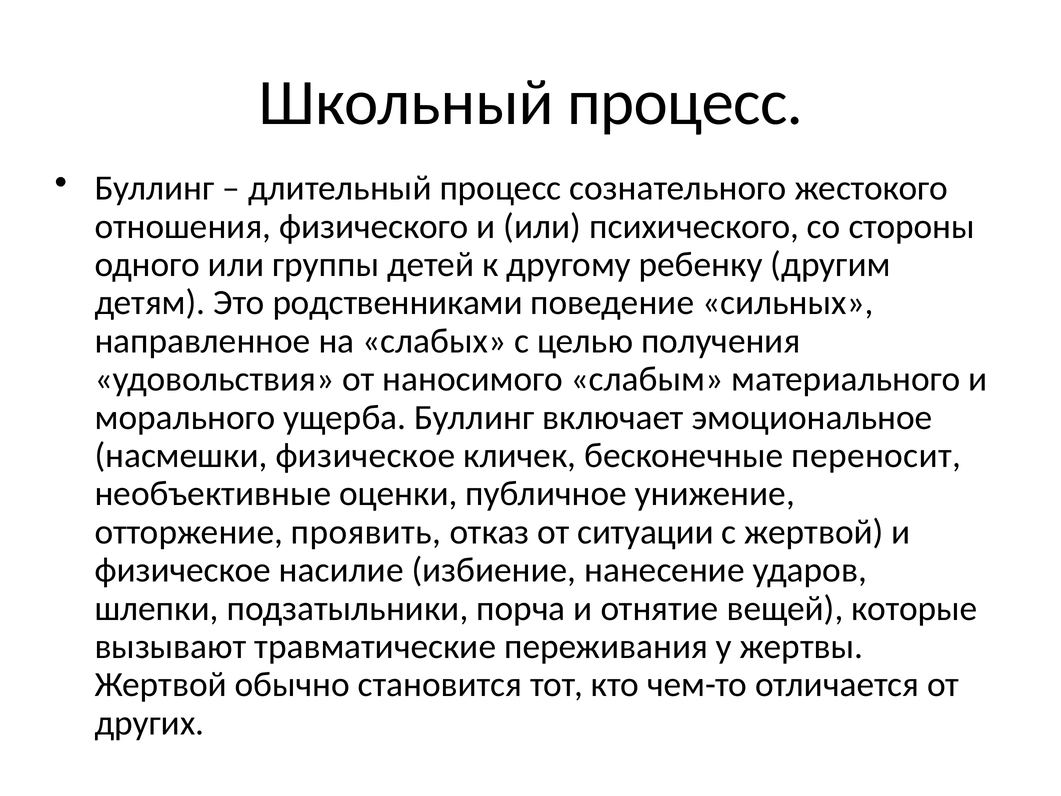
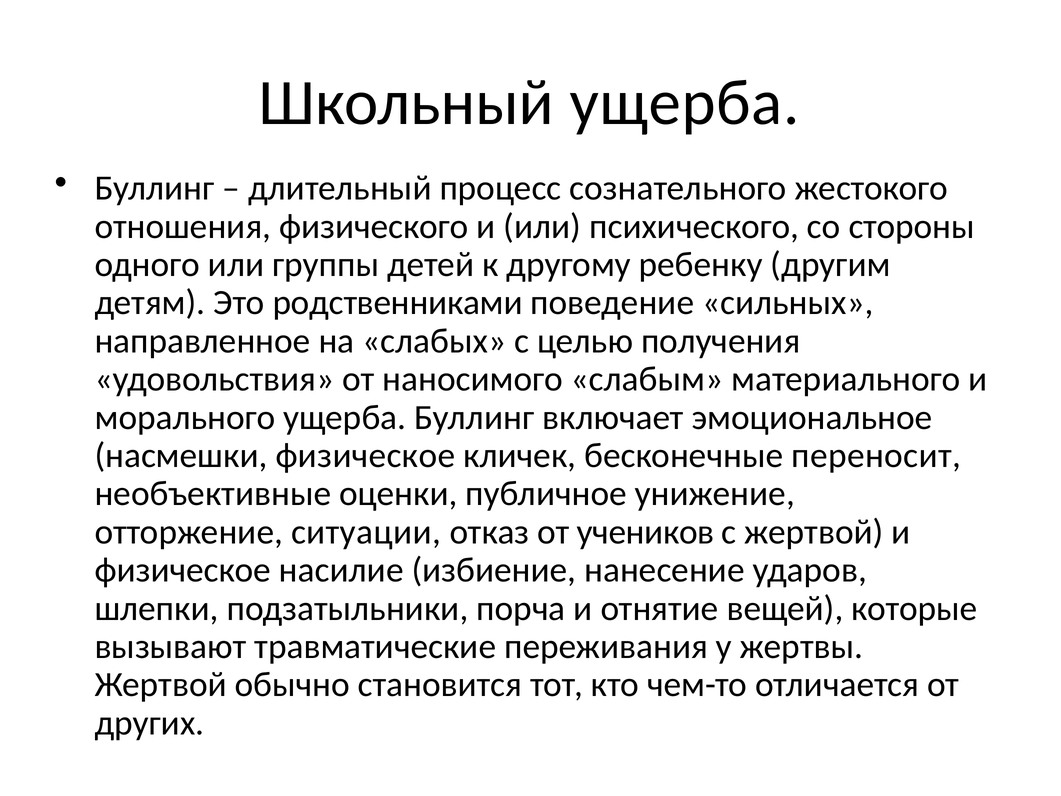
Школьный процесс: процесс -> ущерба
проявить: проявить -> ситуации
ситуации: ситуации -> учеников
